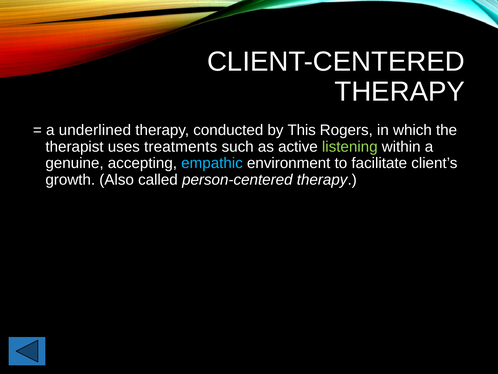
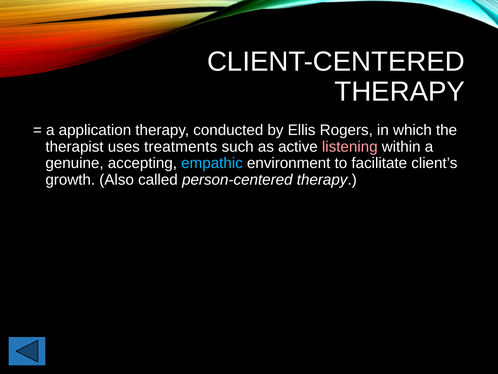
underlined: underlined -> application
This: This -> Ellis
listening colour: light green -> pink
